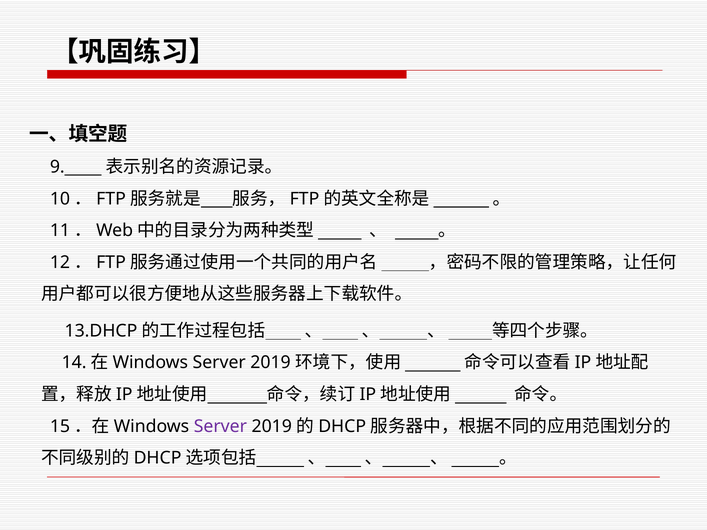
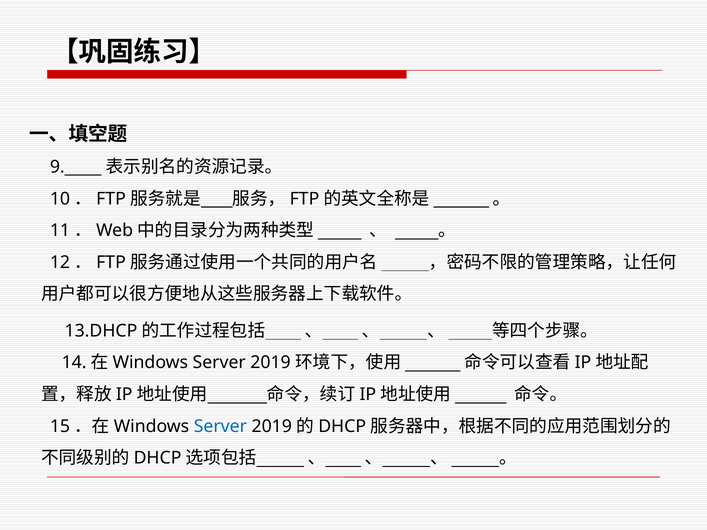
Server at (220, 426) colour: purple -> blue
